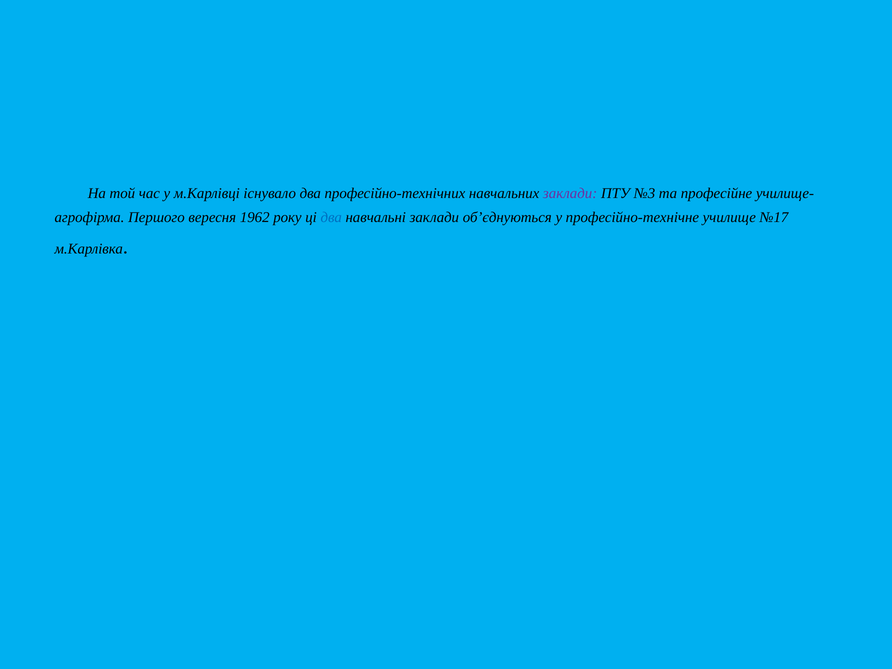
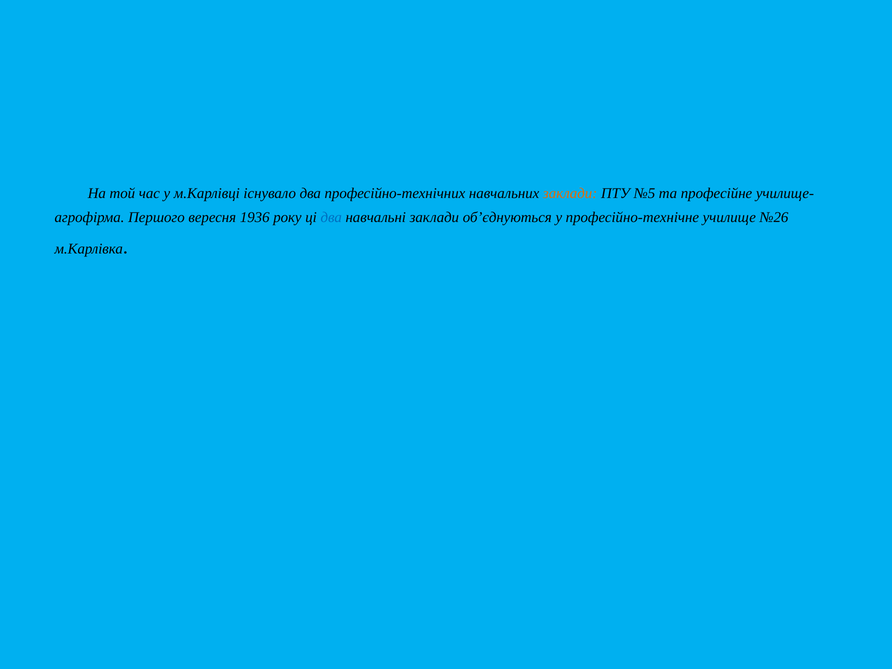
заклади at (570, 194) colour: purple -> orange
№3: №3 -> №5
1962: 1962 -> 1936
№17: №17 -> №26
